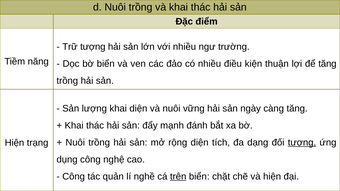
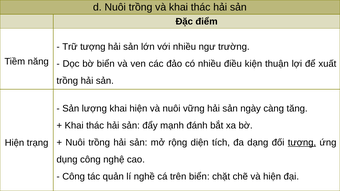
để tăng: tăng -> xuất
khai diện: diện -> hiện
trên underline: present -> none
